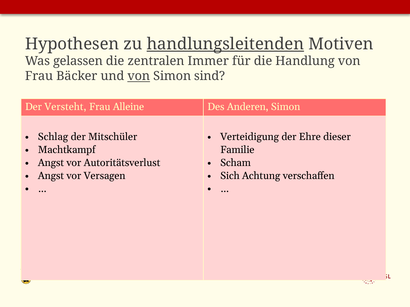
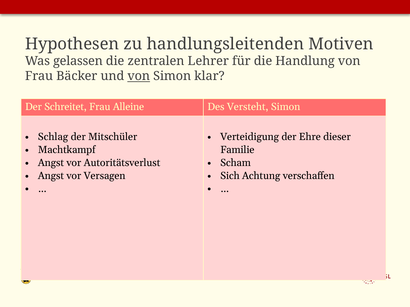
handlungsleitenden underline: present -> none
Immer: Immer -> Lehrer
sind: sind -> klar
Versteht: Versteht -> Schreitet
Anderen: Anderen -> Versteht
